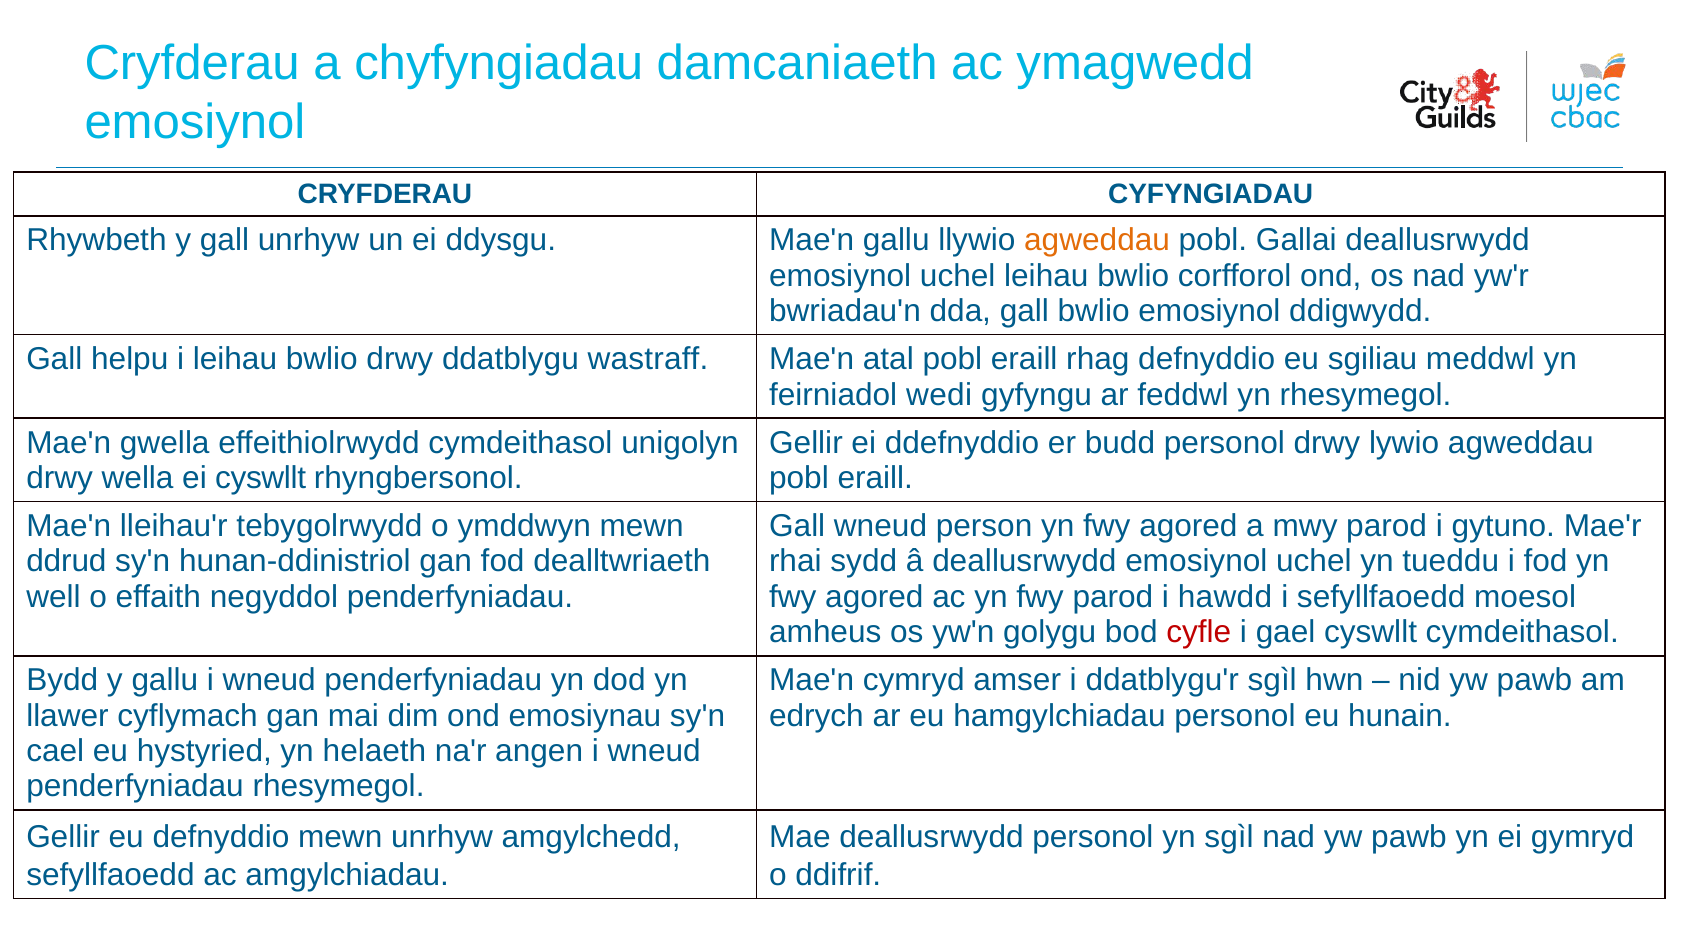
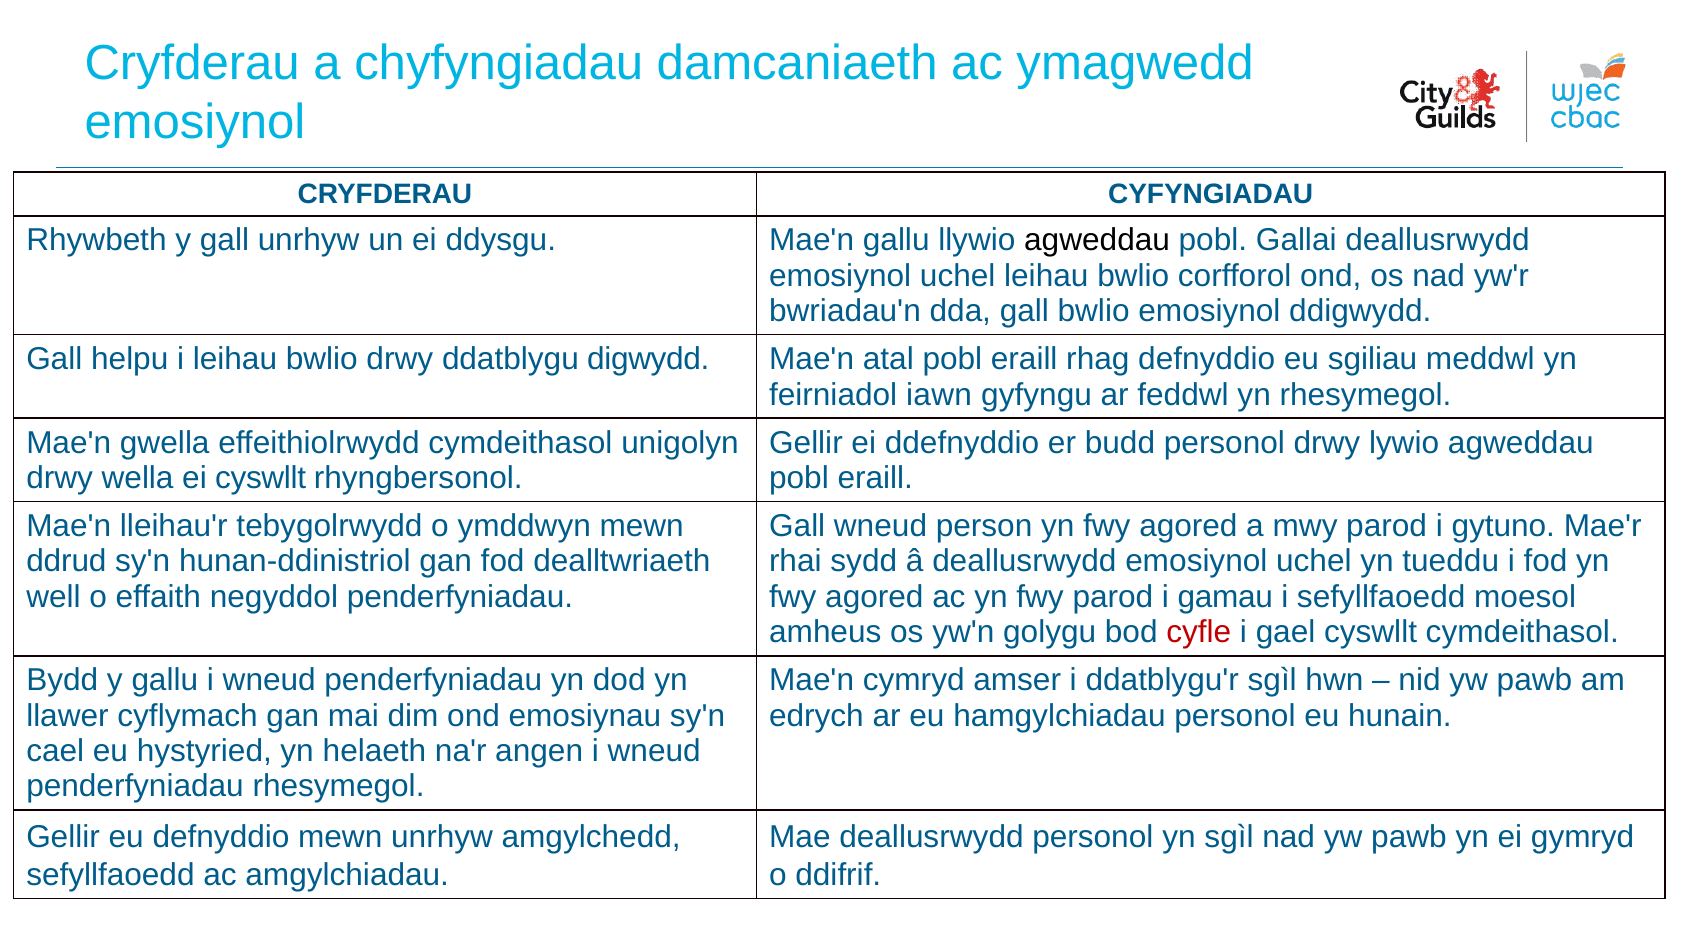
agweddau at (1097, 240) colour: orange -> black
wastraff: wastraff -> digwydd
wedi: wedi -> iawn
hawdd: hawdd -> gamau
